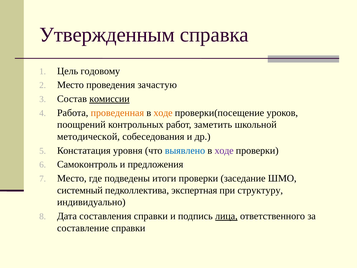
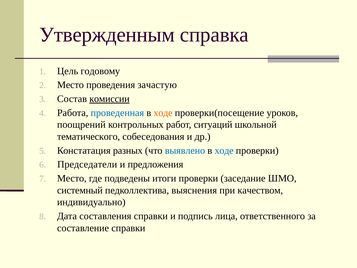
проведенная colour: orange -> blue
заметить: заметить -> ситуаций
методической: методической -> тематического
уровня: уровня -> разных
ходе at (224, 150) colour: purple -> blue
Самоконтроль: Самоконтроль -> Председатели
экспертная: экспертная -> выяснения
структуру: структуру -> качеством
лица underline: present -> none
